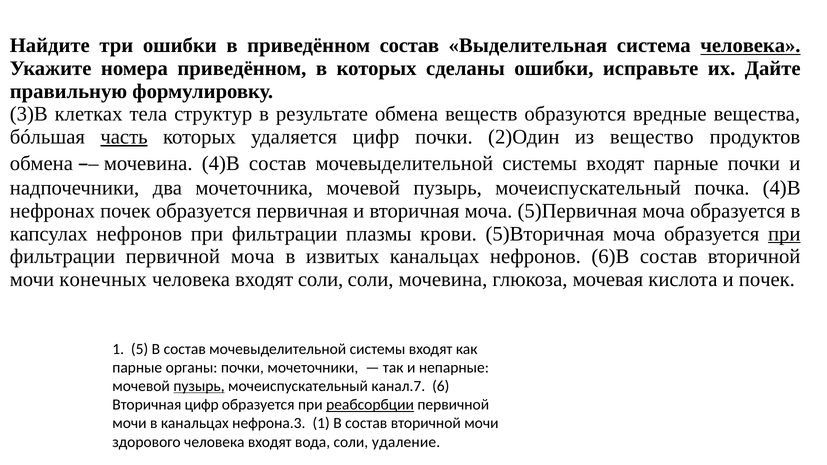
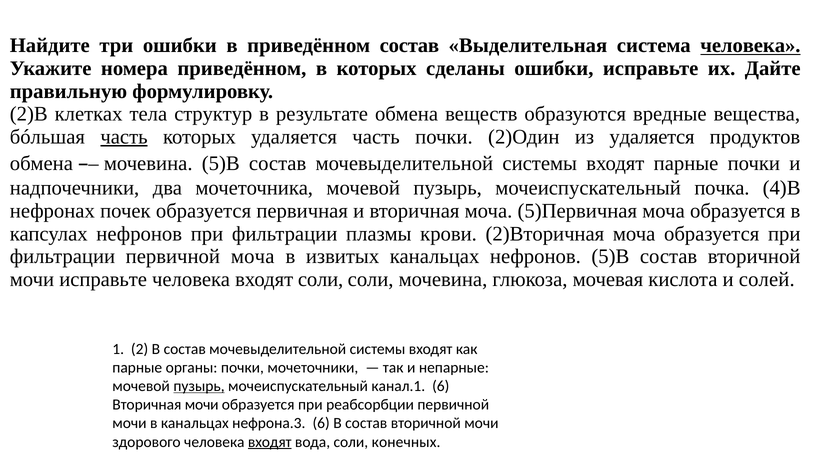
3)В: 3)В -> 2)В
удаляется цифр: цифр -> часть
из вещество: вещество -> удаляется
мочевина 4)В: 4)В -> 5)В
5)Вторичная: 5)Вторичная -> 2)Вторичная
при at (784, 234) underline: present -> none
нефронов 6)В: 6)В -> 5)В
мочи конечных: конечных -> исправьте
и почек: почек -> солей
5: 5 -> 2
канал.7: канал.7 -> канал.1
Вторичная цифр: цифр -> мочи
реабсорбции underline: present -> none
нефрона.3 1: 1 -> 6
входят at (270, 442) underline: none -> present
удаление: удаление -> конечных
